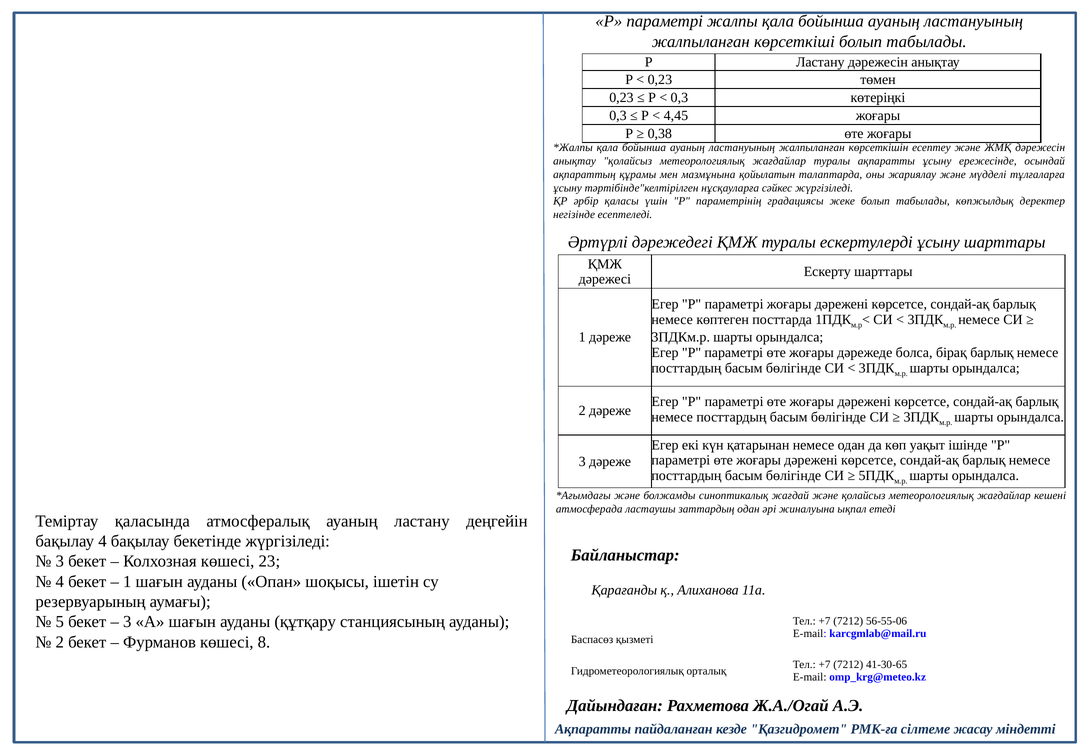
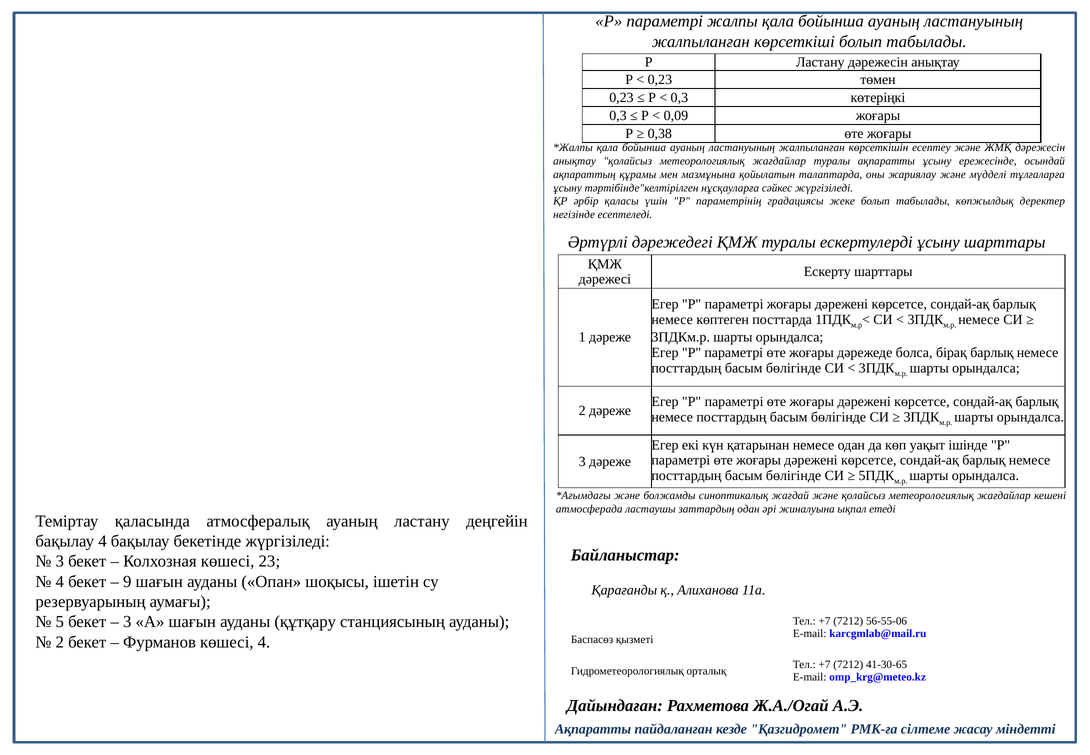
4,45: 4,45 -> 0,09
1 at (127, 581): 1 -> 9
көшесі 8: 8 -> 4
